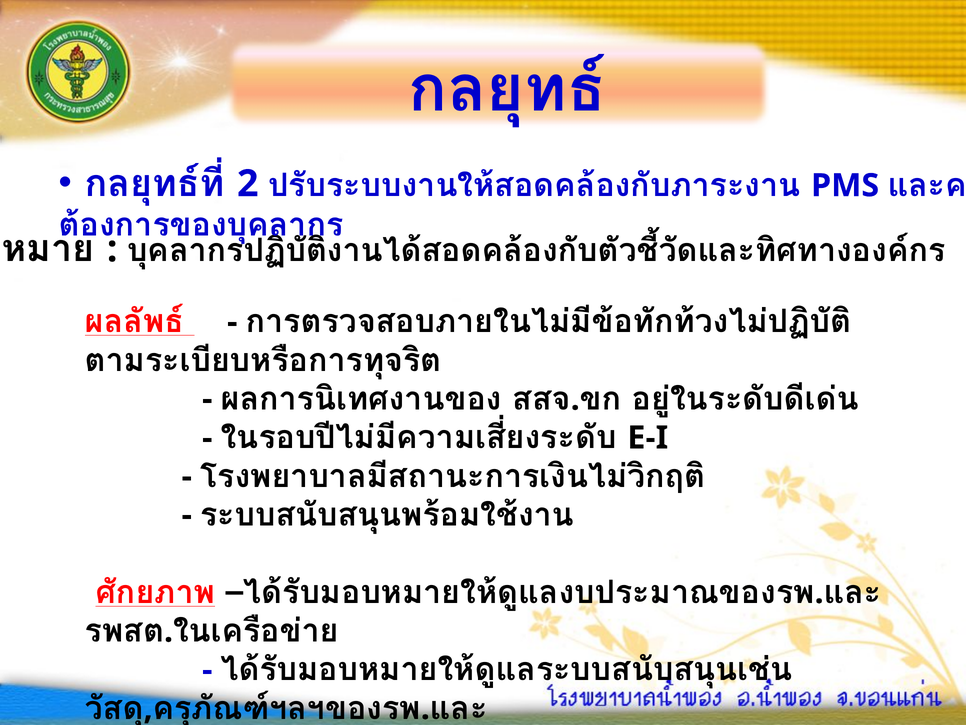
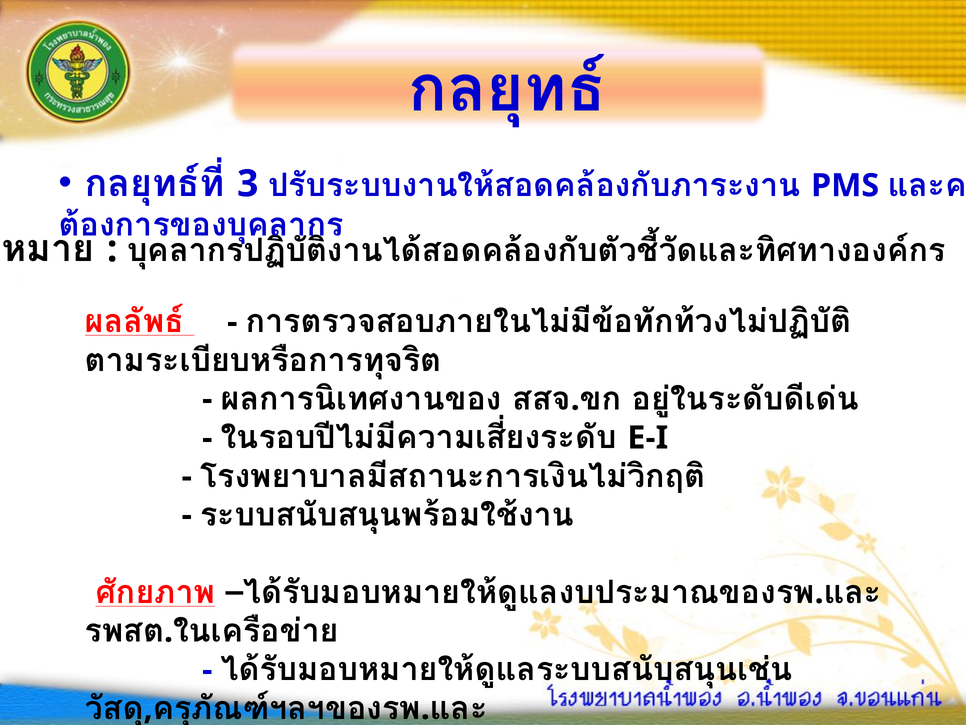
2: 2 -> 3
